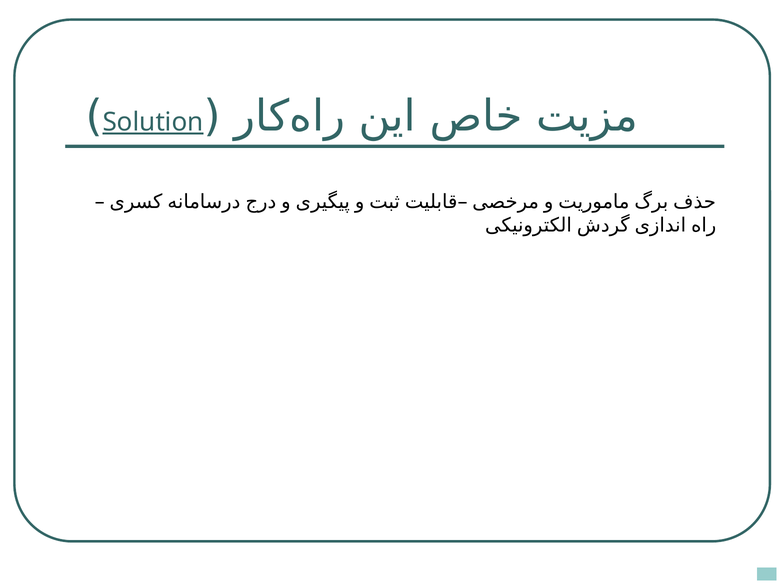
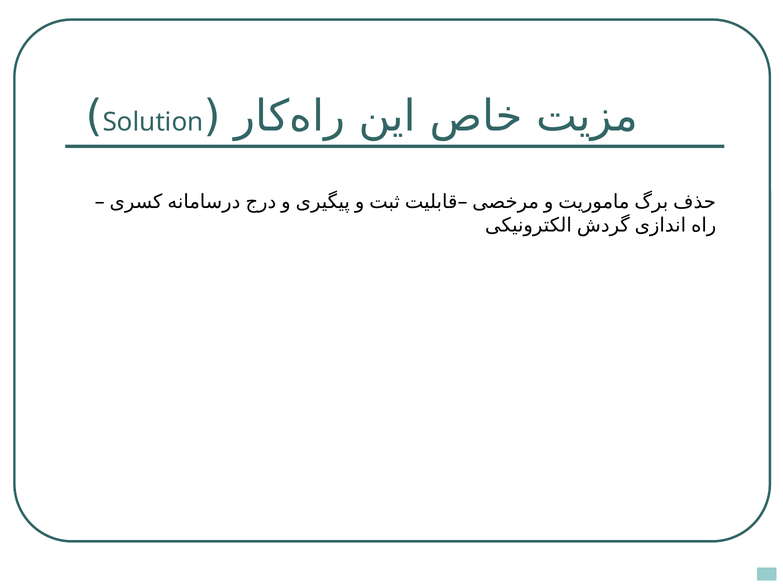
Solution underline: present -> none
